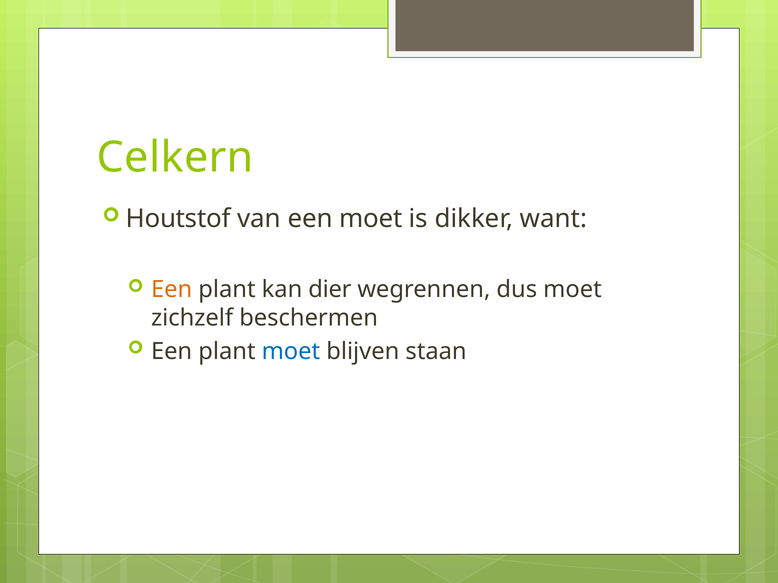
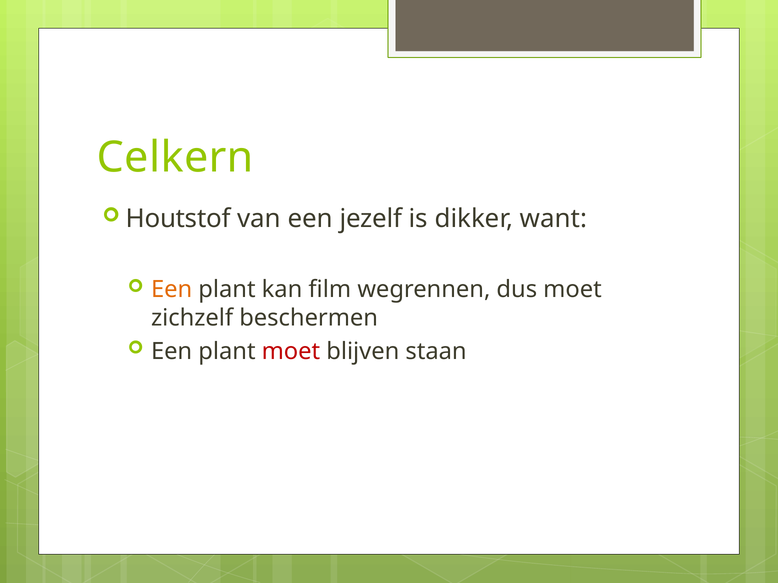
een moet: moet -> jezelf
dier: dier -> film
moet at (291, 351) colour: blue -> red
